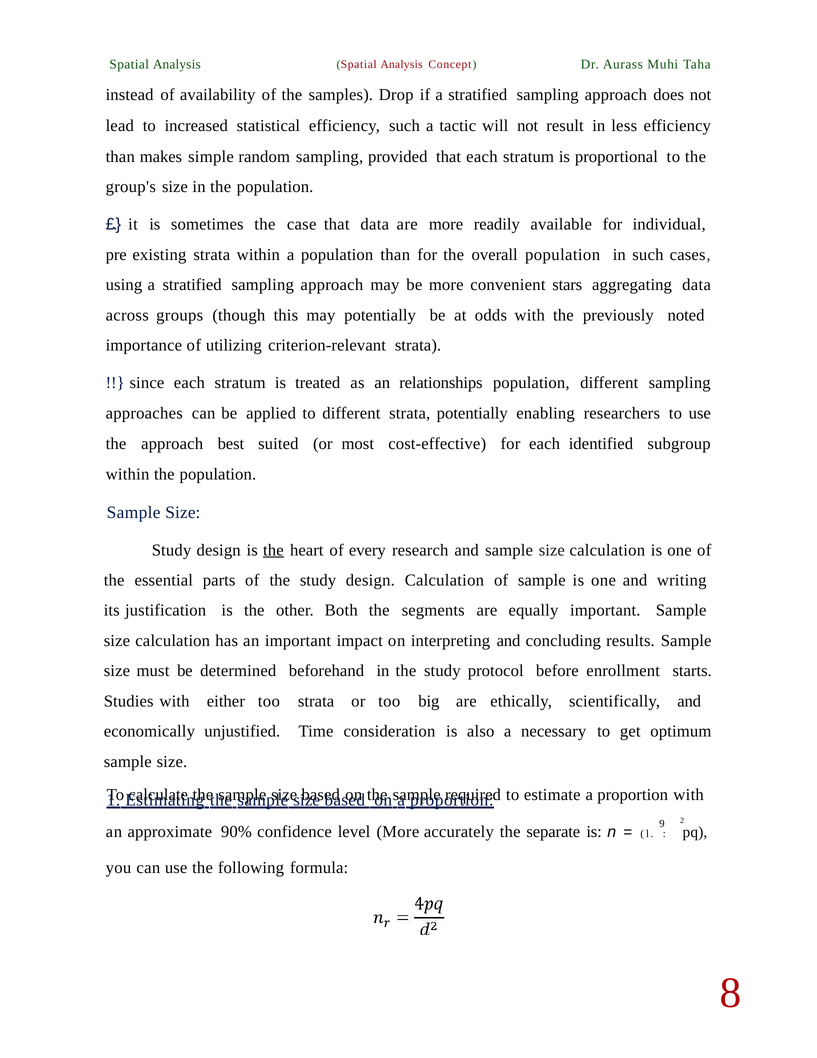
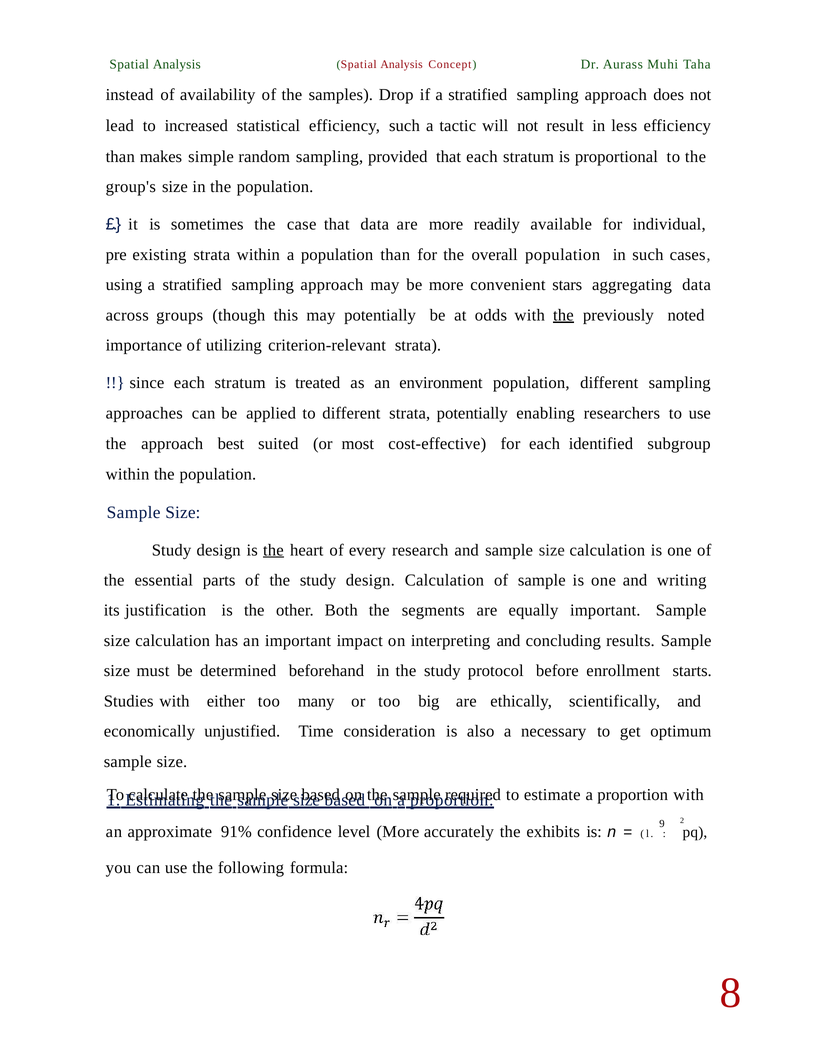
the at (563, 315) underline: none -> present
relationships: relationships -> environment
too strata: strata -> many
90%: 90% -> 91%
separate: separate -> exhibits
